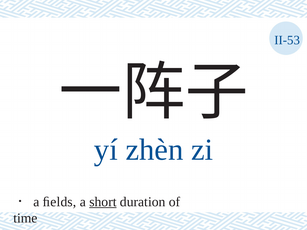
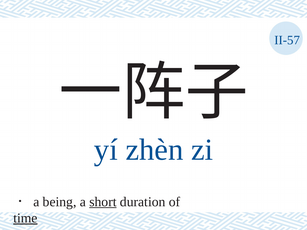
II-53: II-53 -> II-57
ﬁelds: ﬁelds -> being
time underline: none -> present
